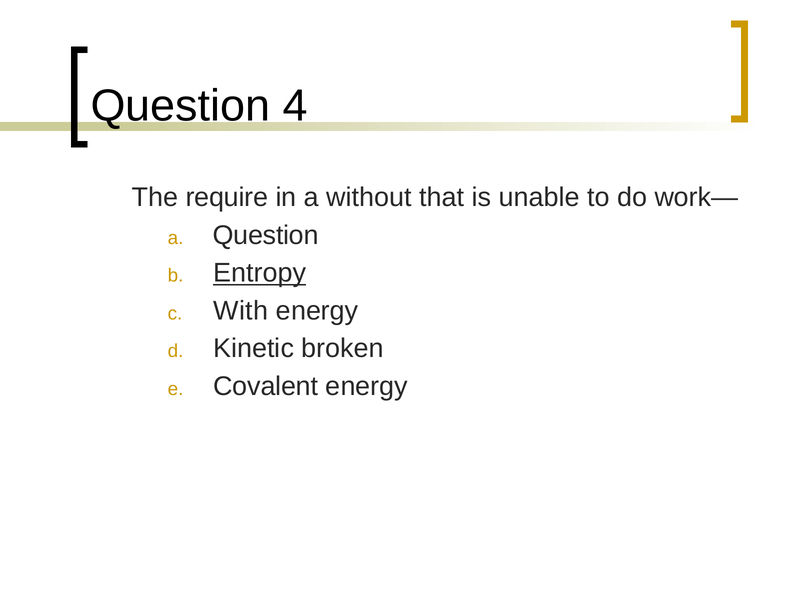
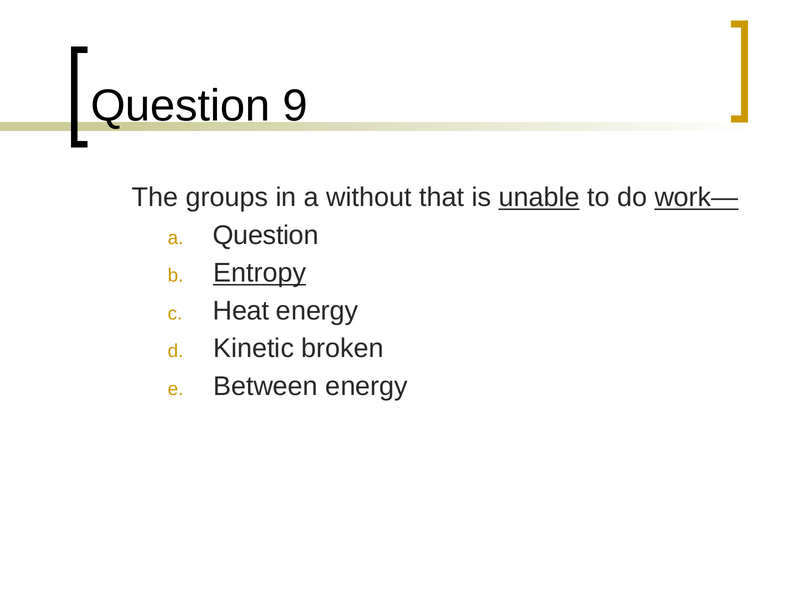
4: 4 -> 9
require: require -> groups
unable underline: none -> present
work— underline: none -> present
With: With -> Heat
Covalent: Covalent -> Between
